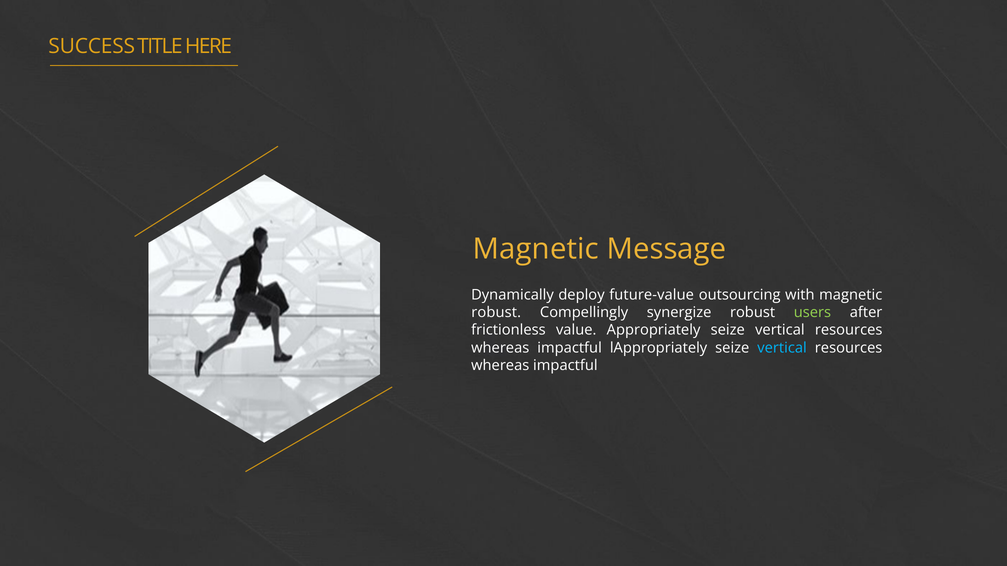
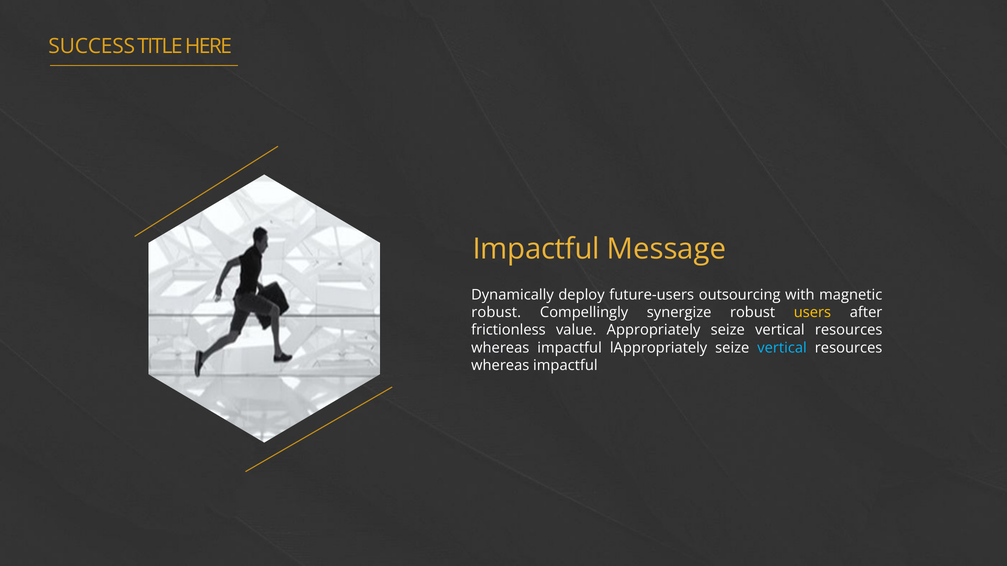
Magnetic at (536, 249): Magnetic -> Impactful
future-value: future-value -> future-users
users colour: light green -> yellow
